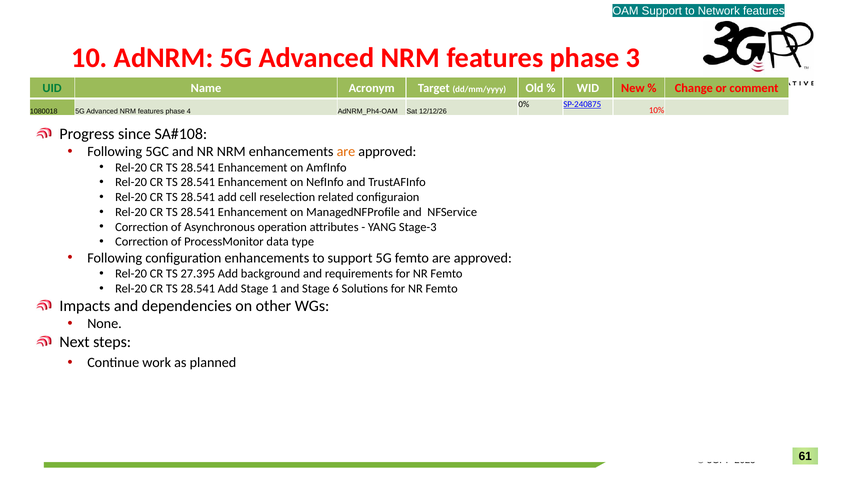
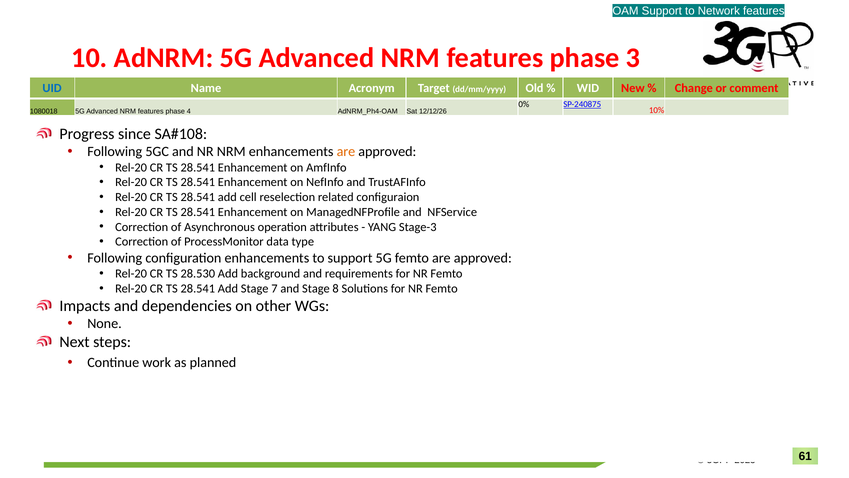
UID colour: green -> blue
27.395: 27.395 -> 28.530
Stage 1: 1 -> 7
Stage 6: 6 -> 8
